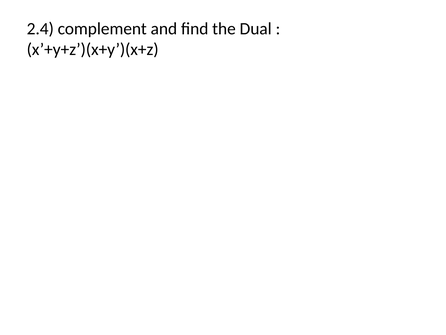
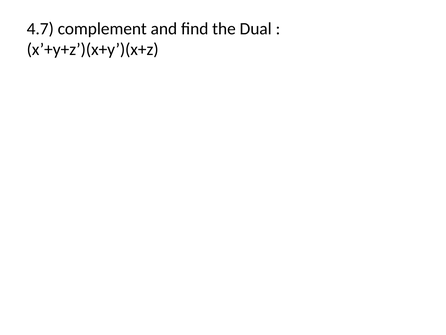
2.4: 2.4 -> 4.7
